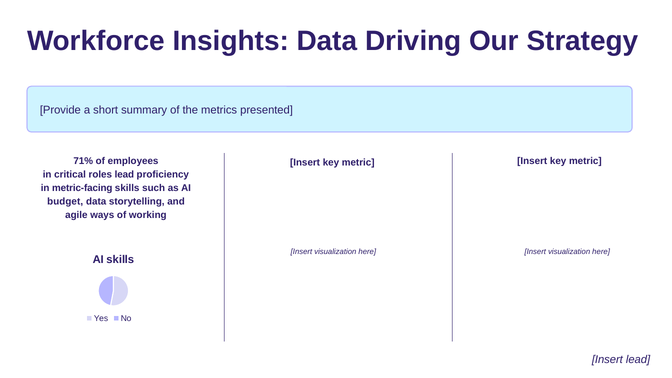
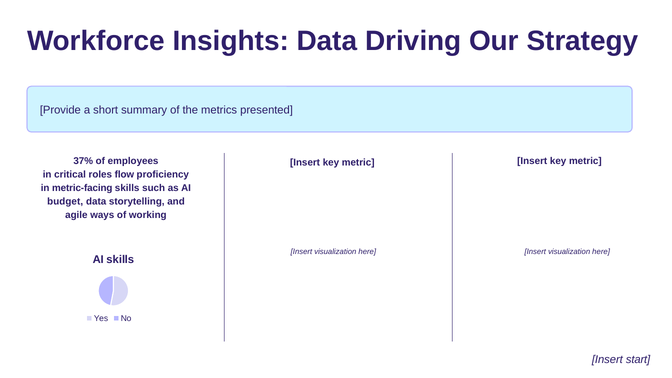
71%: 71% -> 37%
roles lead: lead -> flow
Insert lead: lead -> start
